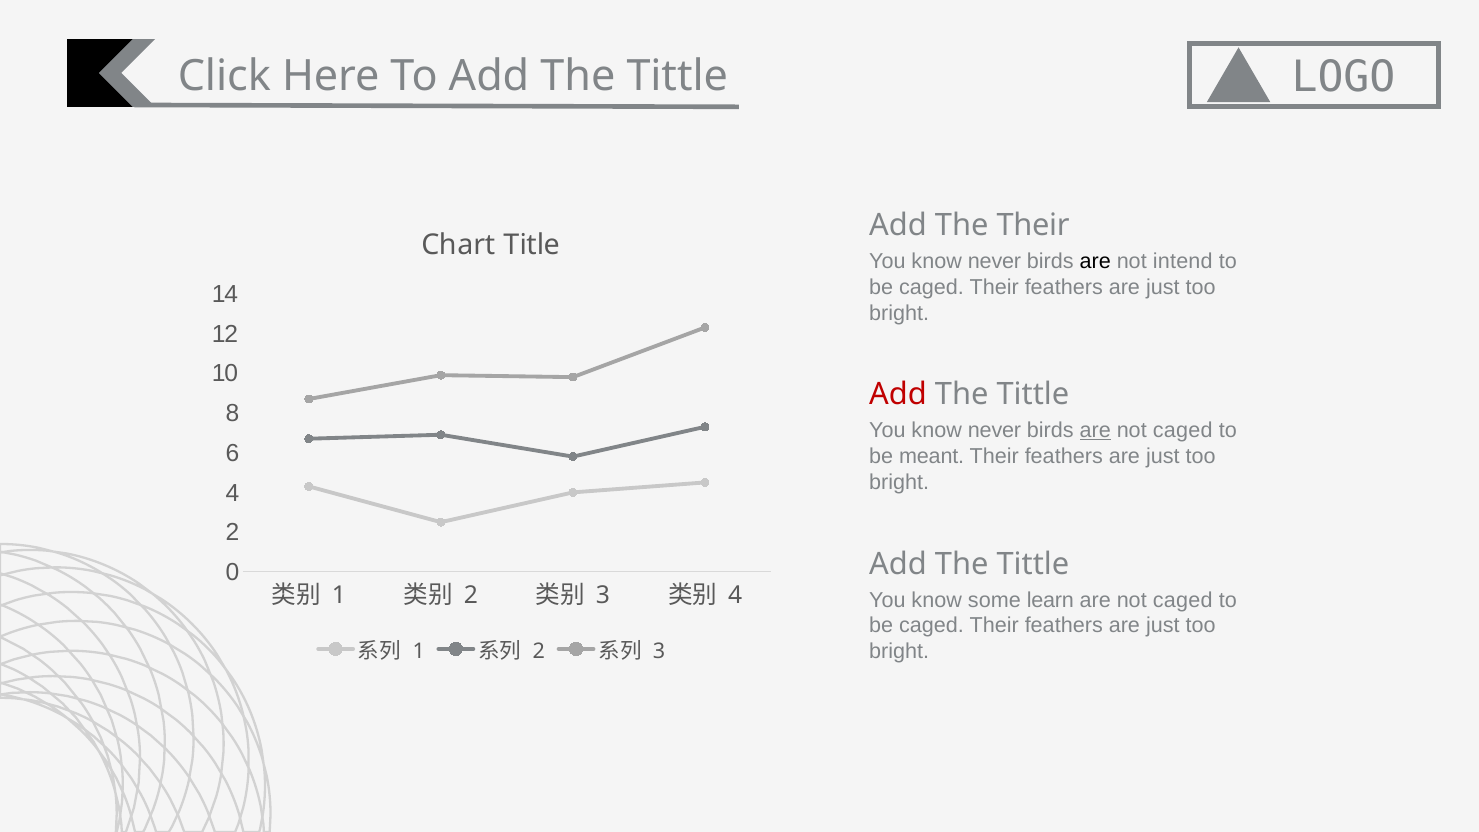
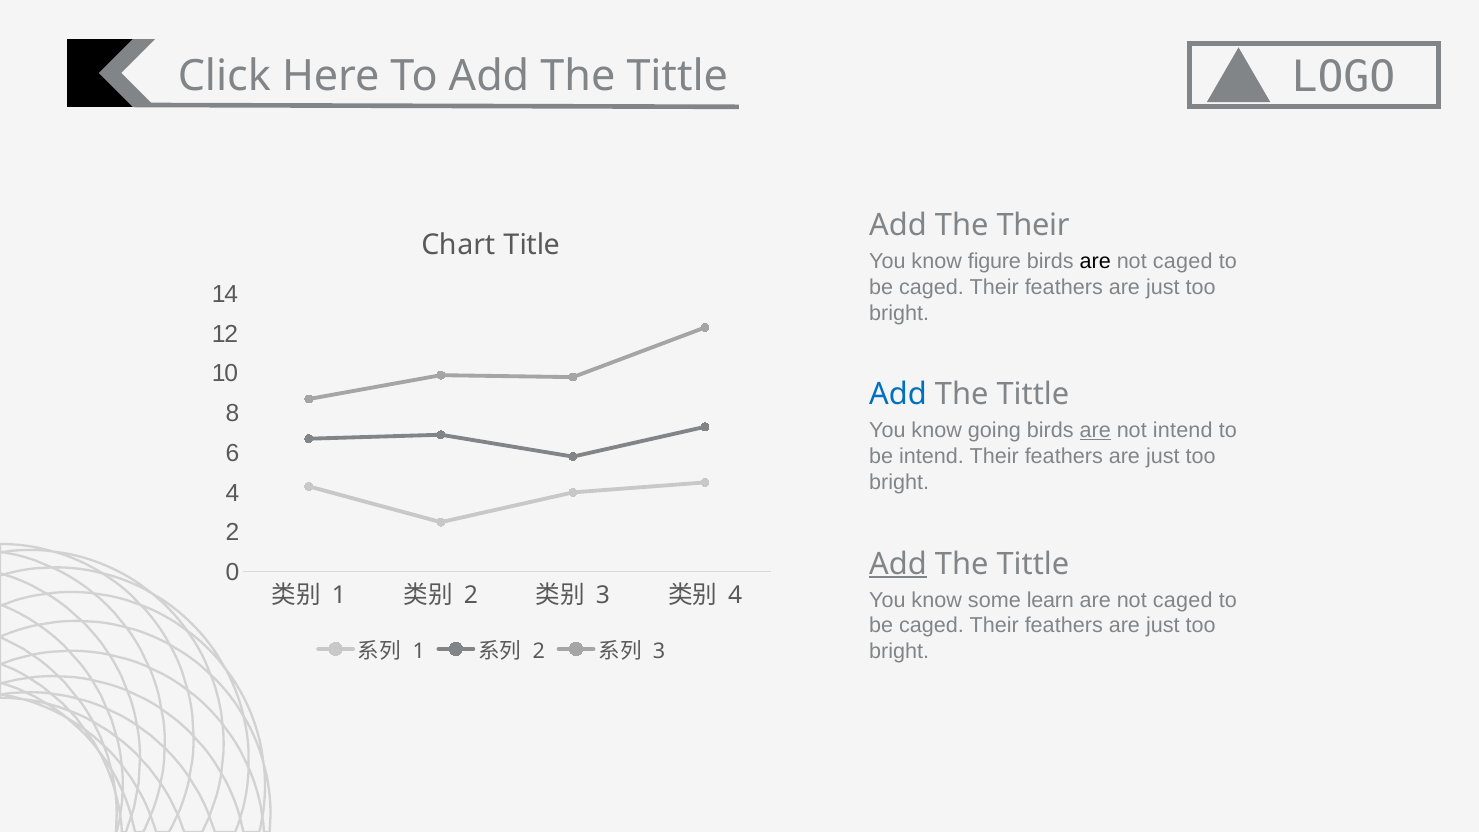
never at (994, 261): never -> figure
intend at (1183, 261): intend -> caged
Add at (898, 395) colour: red -> blue
never at (994, 431): never -> going
caged at (1183, 431): caged -> intend
be meant: meant -> intend
Add at (898, 564) underline: none -> present
